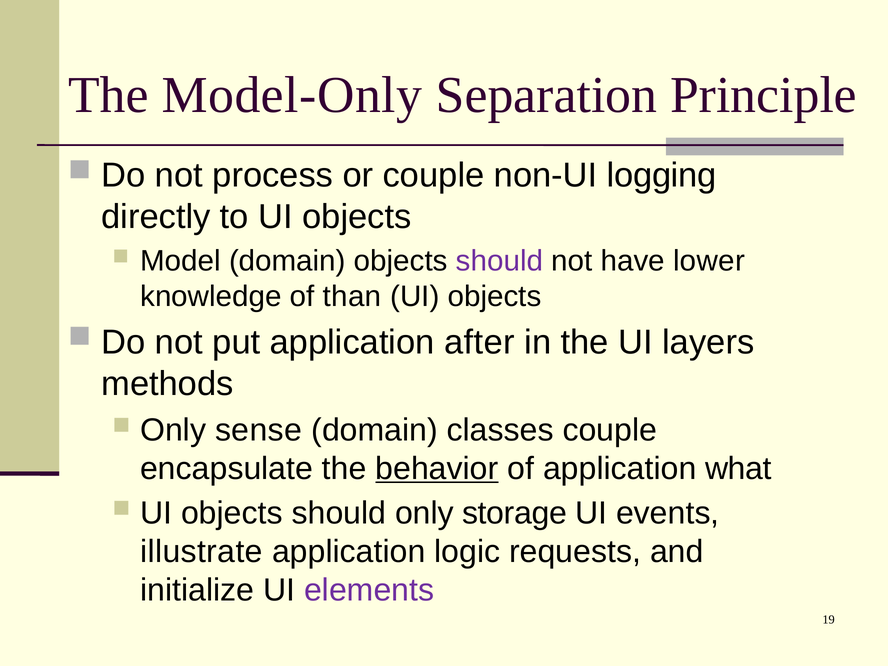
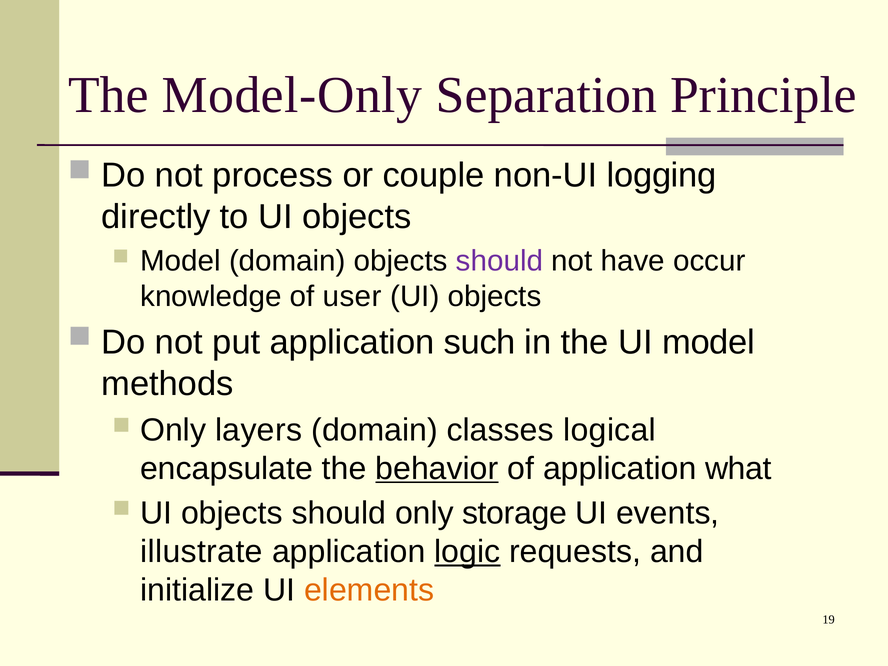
lower: lower -> occur
than: than -> user
after: after -> such
UI layers: layers -> model
sense: sense -> layers
classes couple: couple -> logical
logic underline: none -> present
elements colour: purple -> orange
